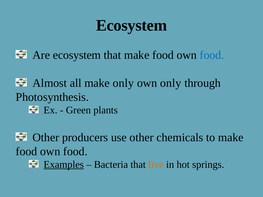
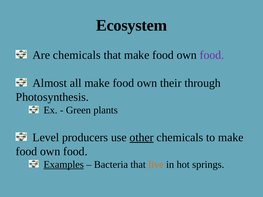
Are ecosystem: ecosystem -> chemicals
food at (212, 55) colour: blue -> purple
all make only: only -> food
own only: only -> their
Other at (46, 138): Other -> Level
other at (142, 138) underline: none -> present
